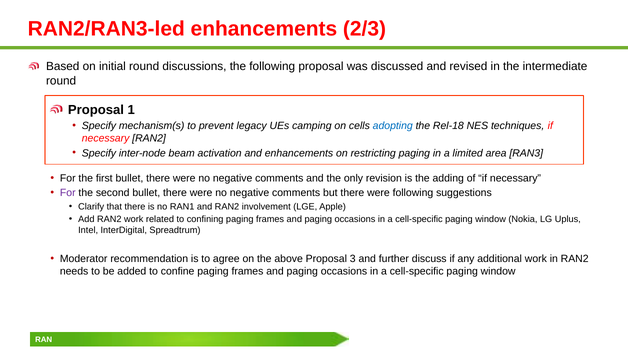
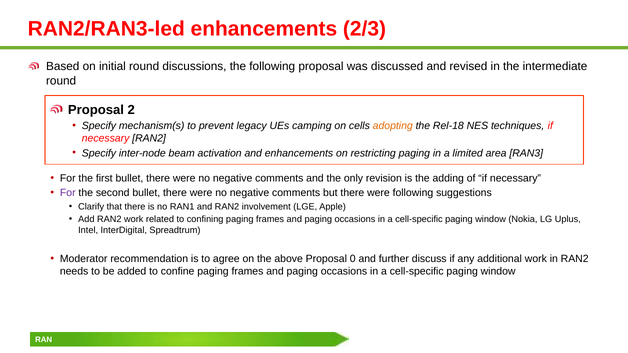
1: 1 -> 2
adopting colour: blue -> orange
3: 3 -> 0
